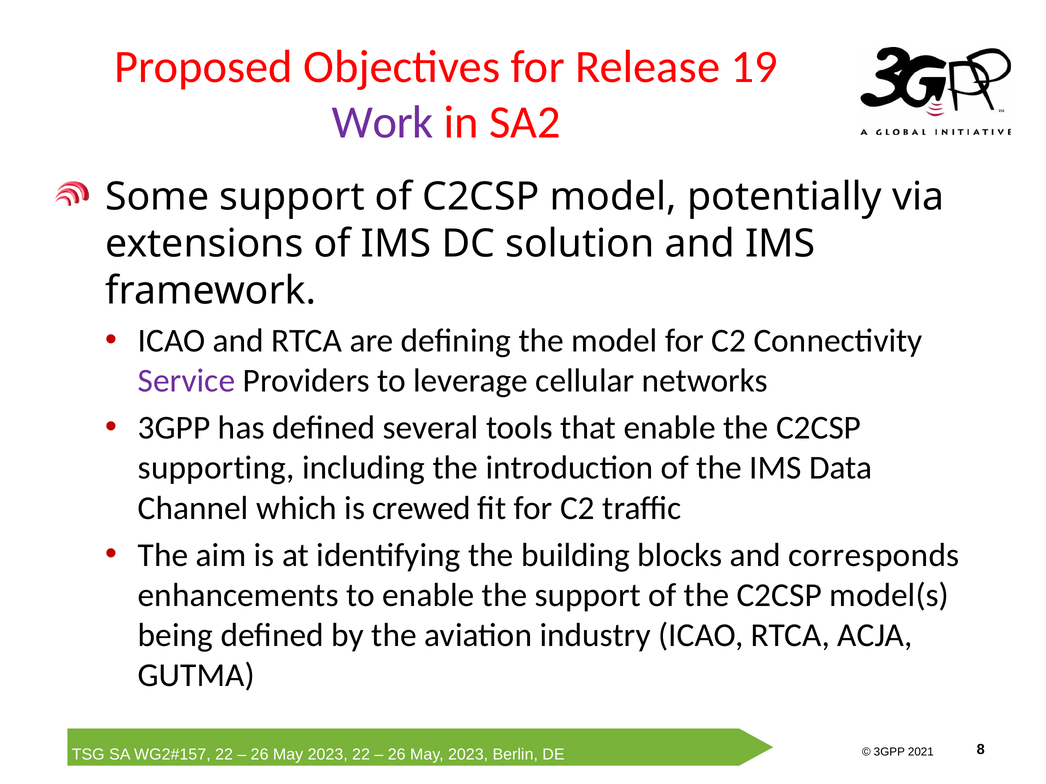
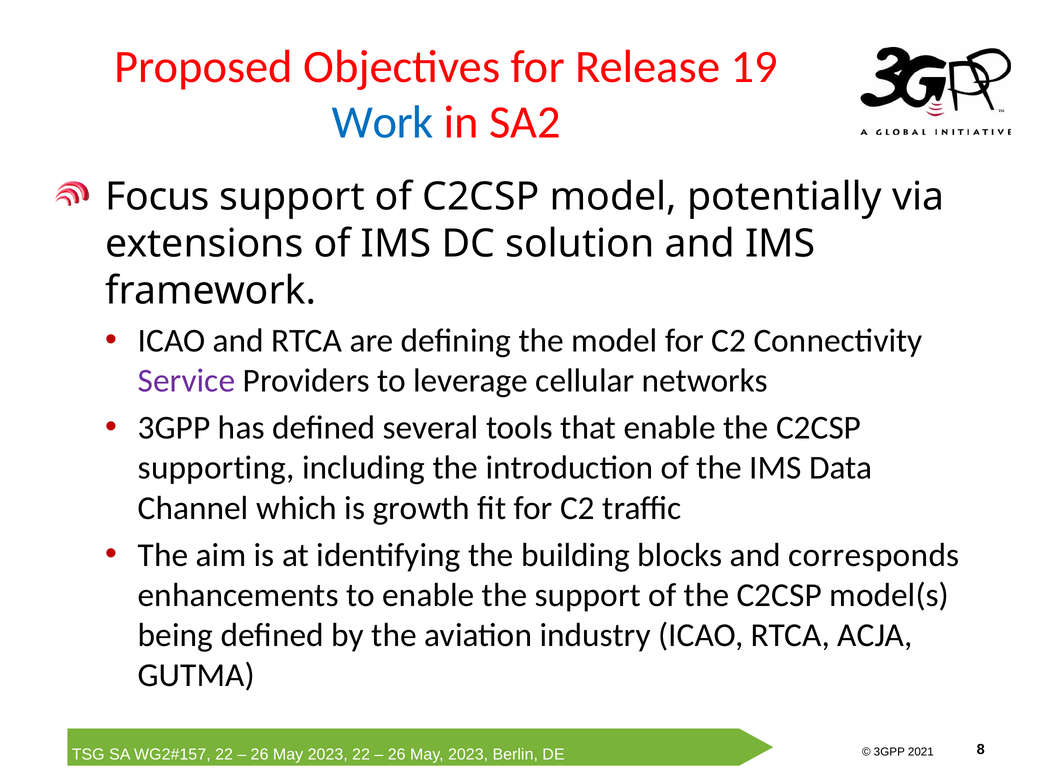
Work colour: purple -> blue
Some: Some -> Focus
crewed: crewed -> growth
